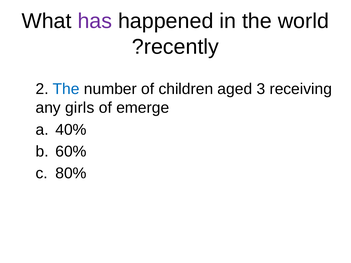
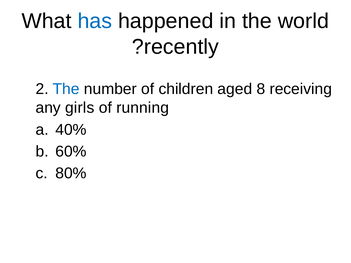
has colour: purple -> blue
3: 3 -> 8
emerge: emerge -> running
